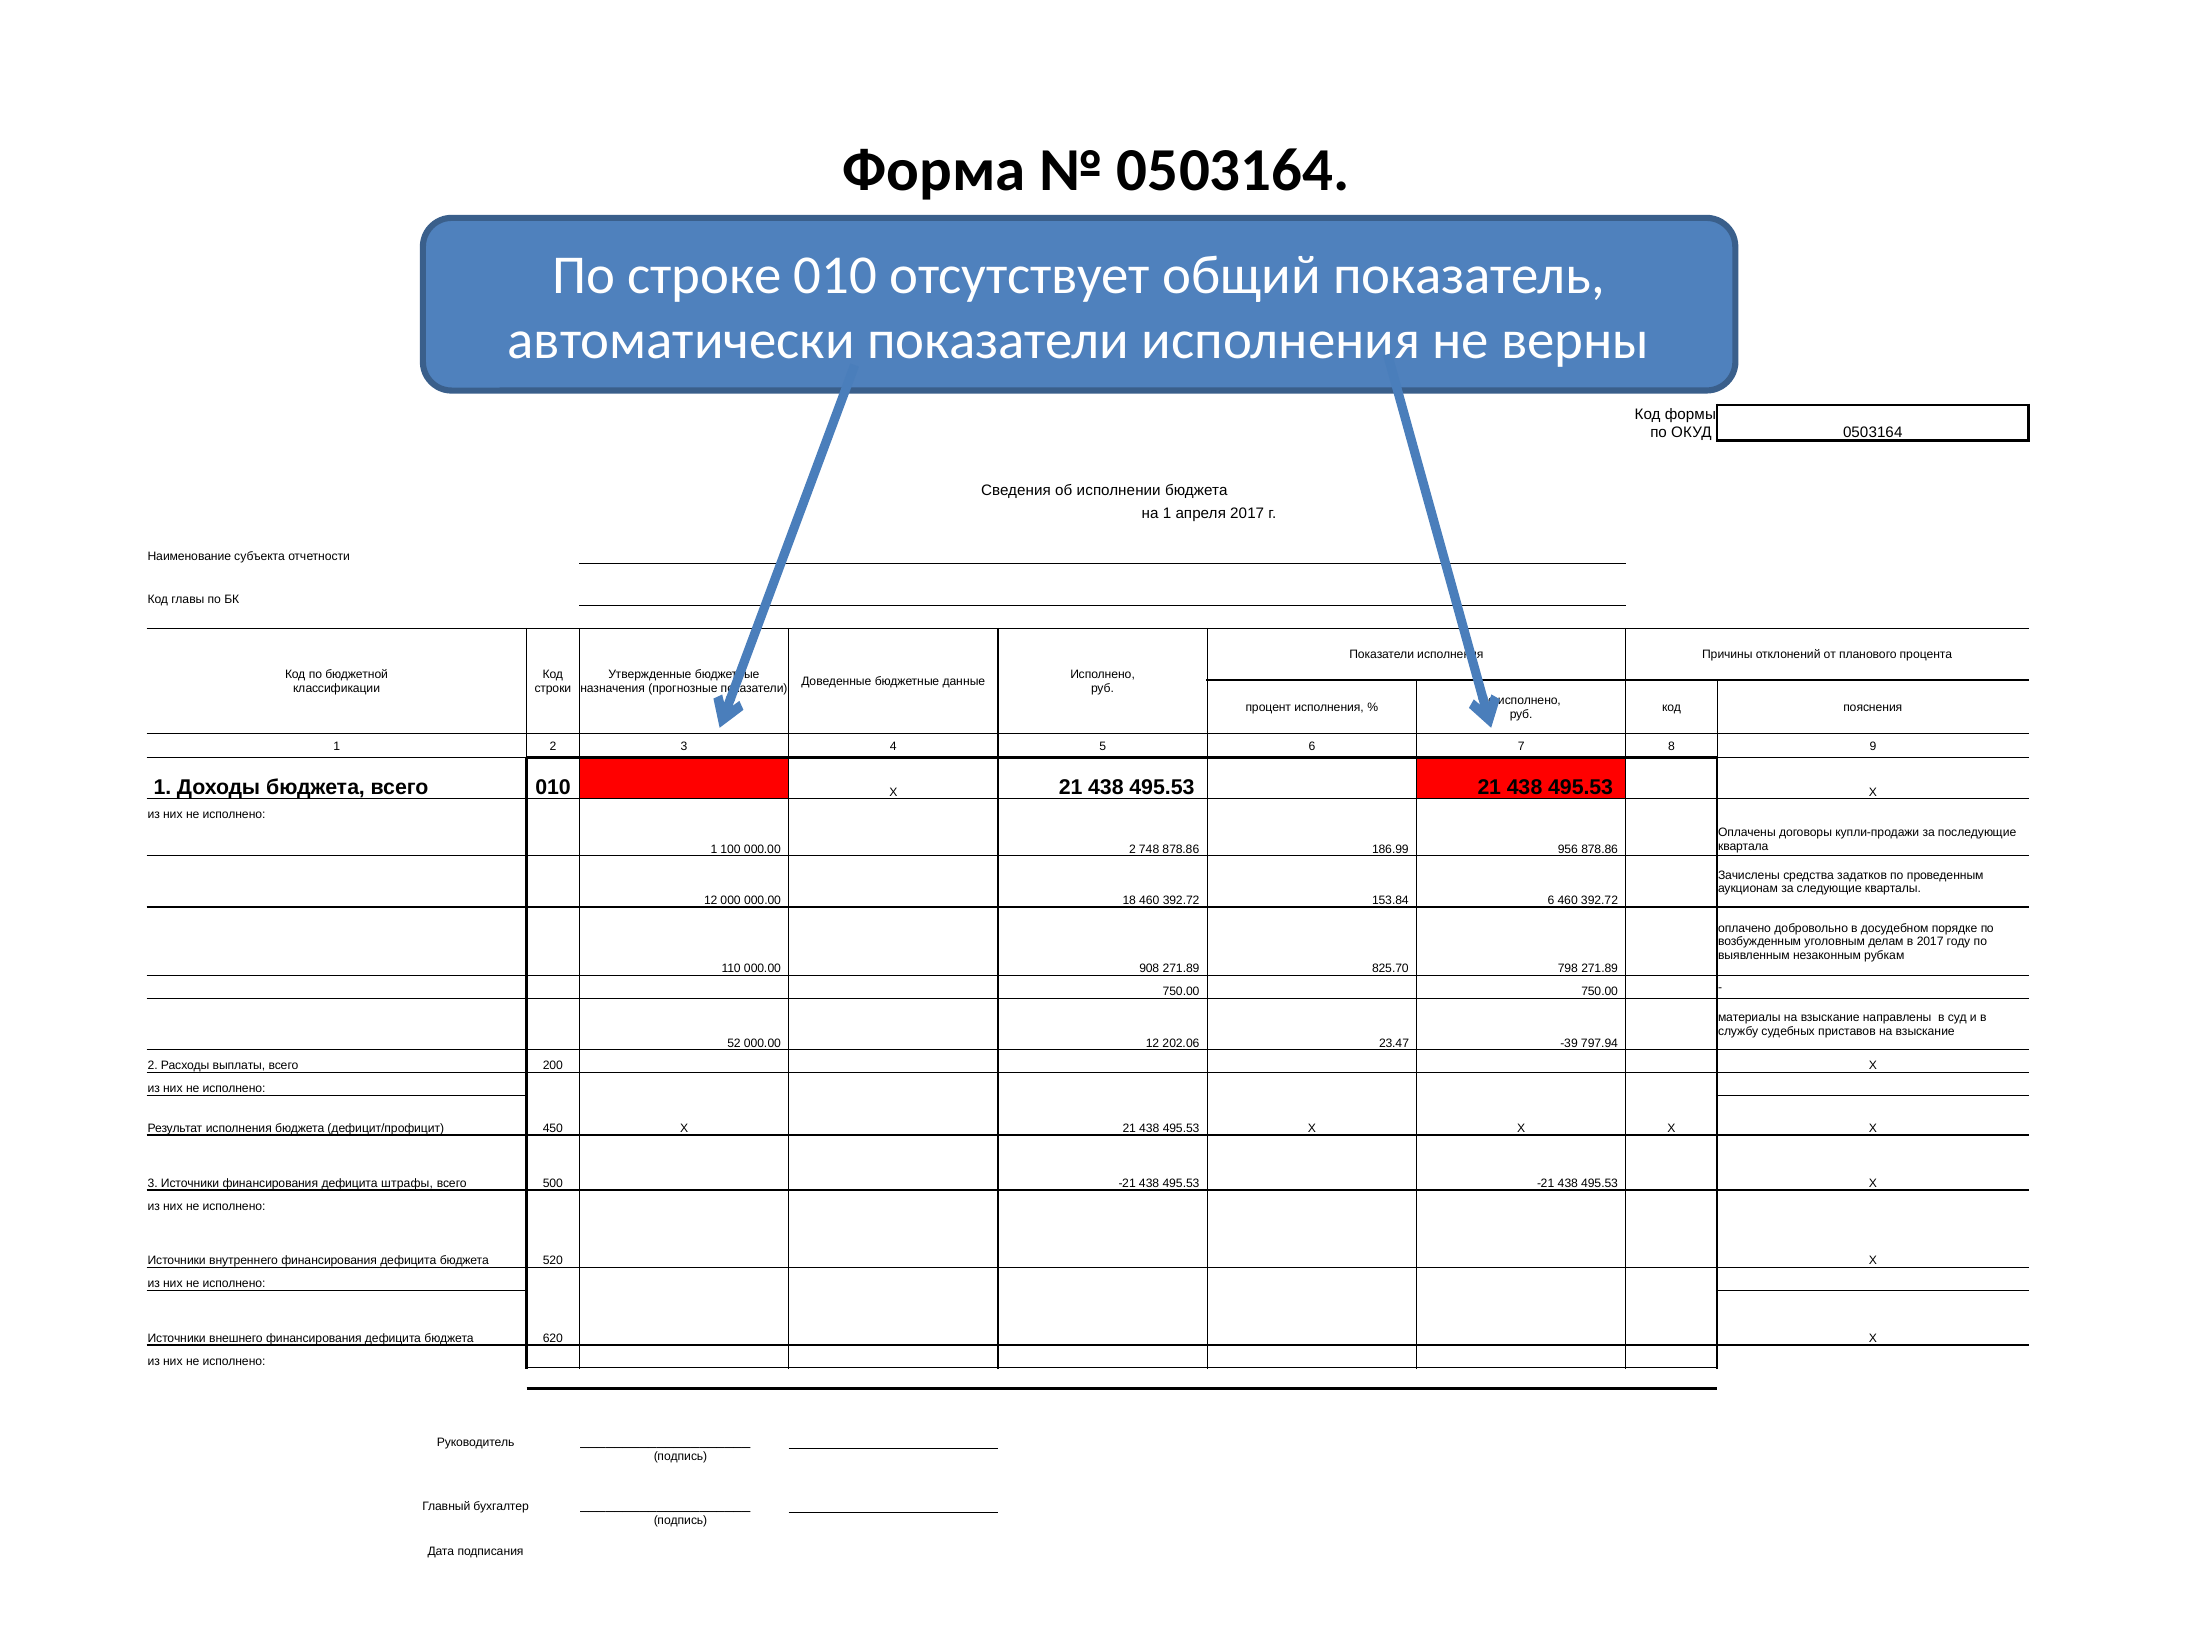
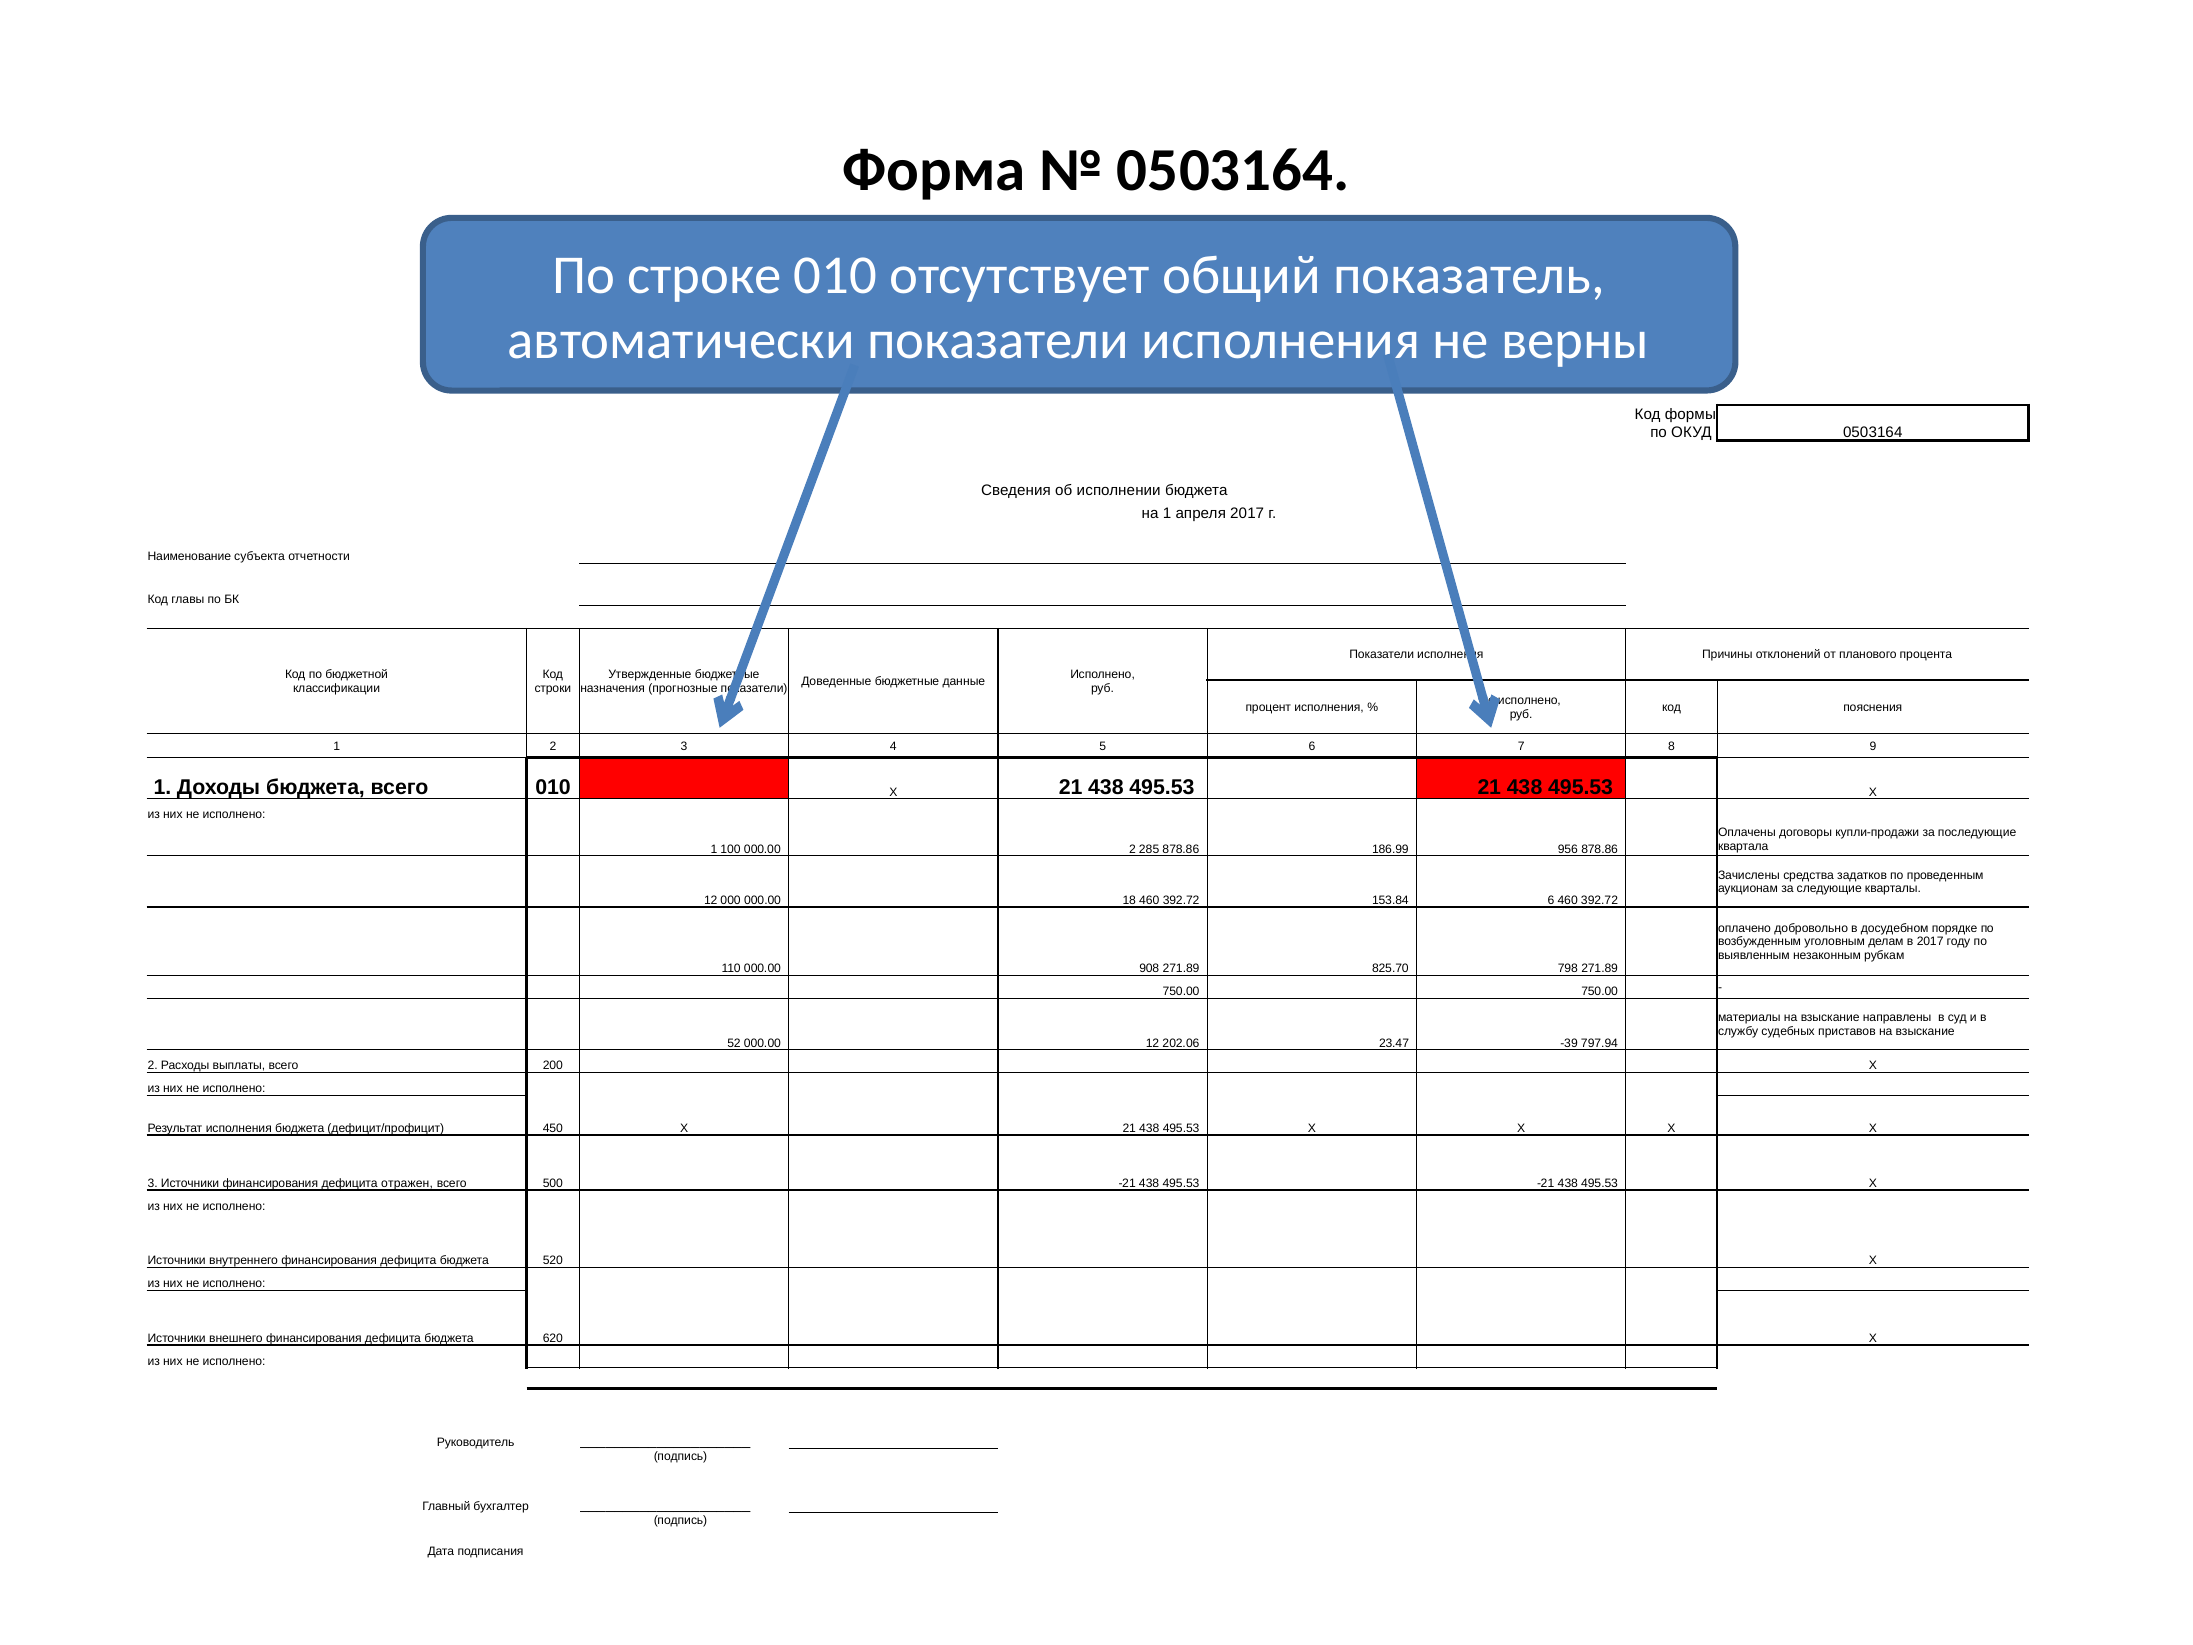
748: 748 -> 285
штрафы: штрафы -> отражен
